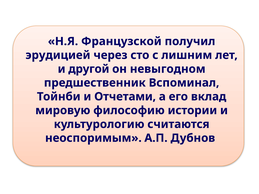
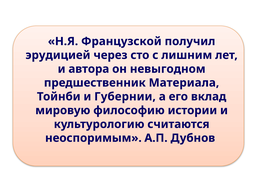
другой: другой -> автора
Вспоминал: Вспоминал -> Материала
Отчетами: Отчетами -> Губернии
